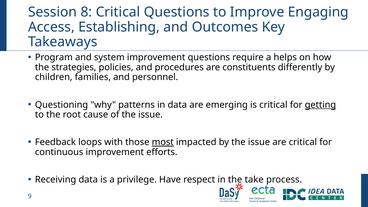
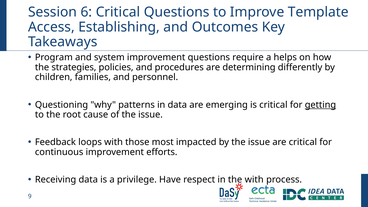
8: 8 -> 6
Engaging: Engaging -> Template
constituents: constituents -> determining
most underline: present -> none
the take: take -> with
